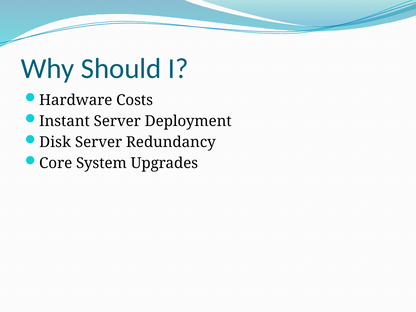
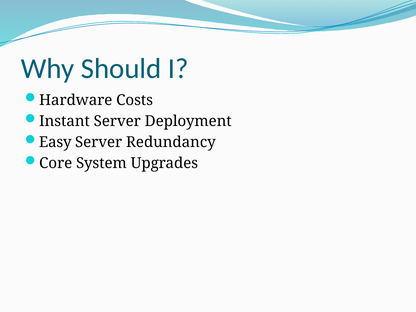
Disk: Disk -> Easy
